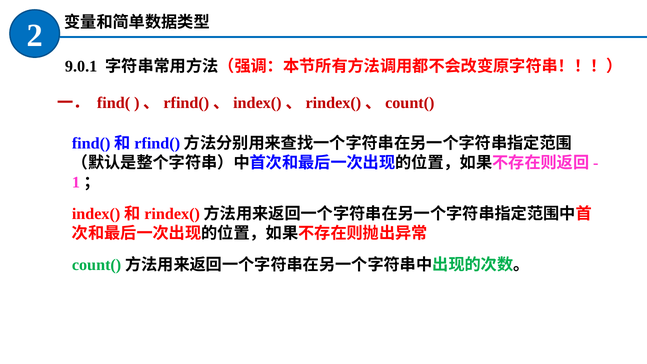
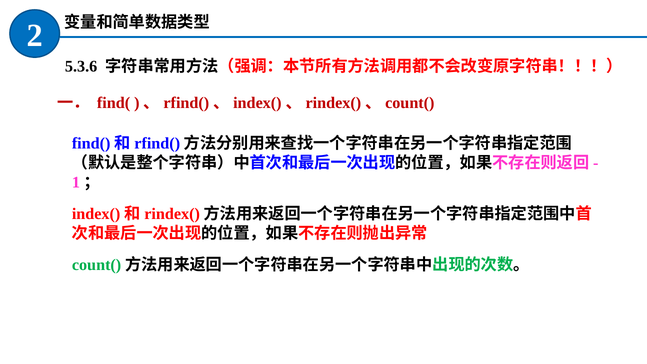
9.0.1: 9.0.1 -> 5.3.6
